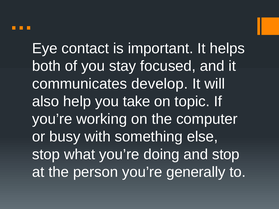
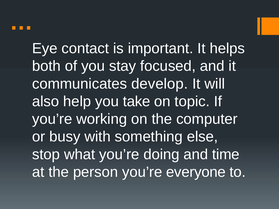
and stop: stop -> time
generally: generally -> everyone
